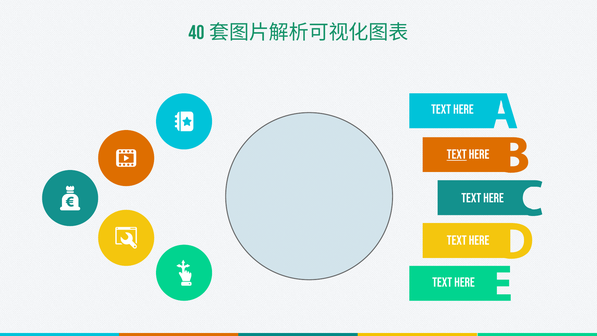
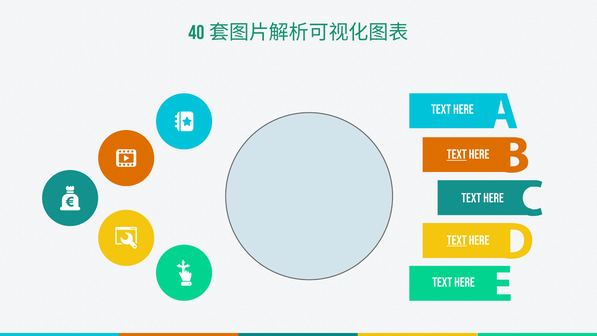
TEXT at (457, 240) underline: none -> present
